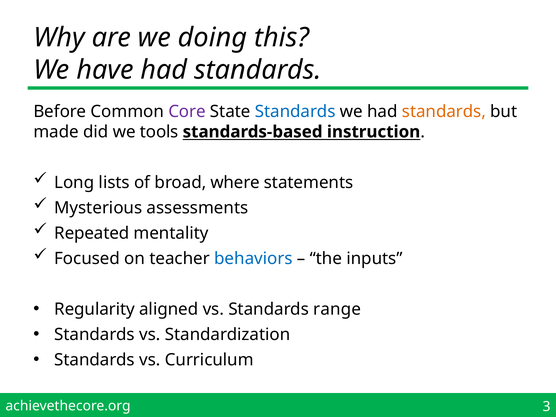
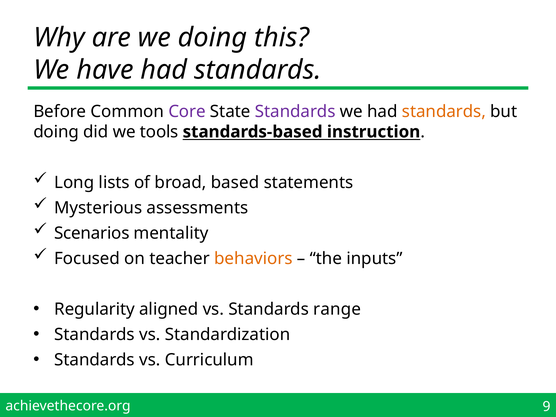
Standards at (295, 111) colour: blue -> purple
made at (56, 132): made -> doing
where: where -> based
Repeated: Repeated -> Scenarios
behaviors colour: blue -> orange
3: 3 -> 9
